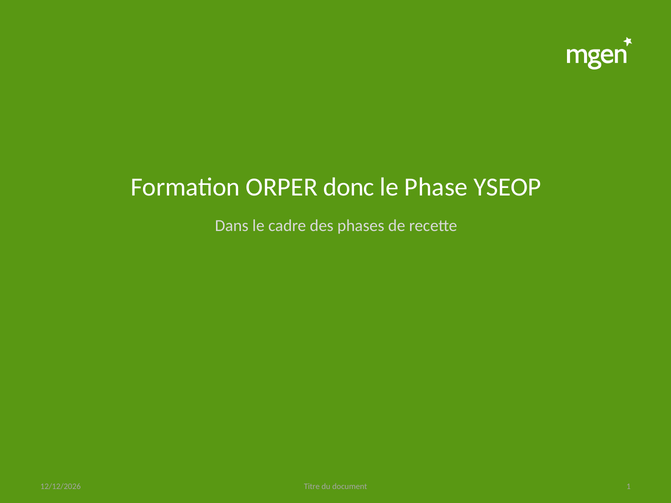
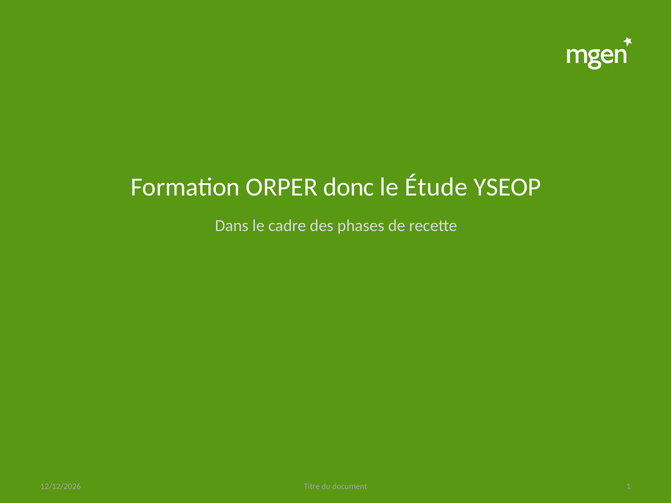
Phase: Phase -> Étude
